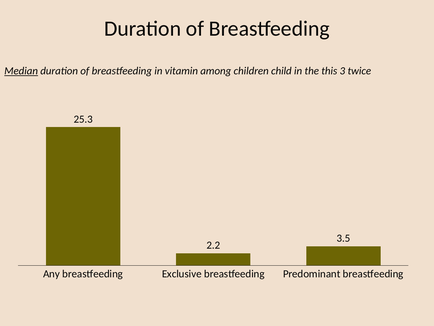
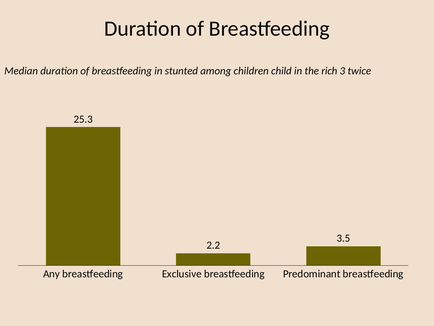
Median underline: present -> none
vitamin: vitamin -> stunted
this: this -> rich
